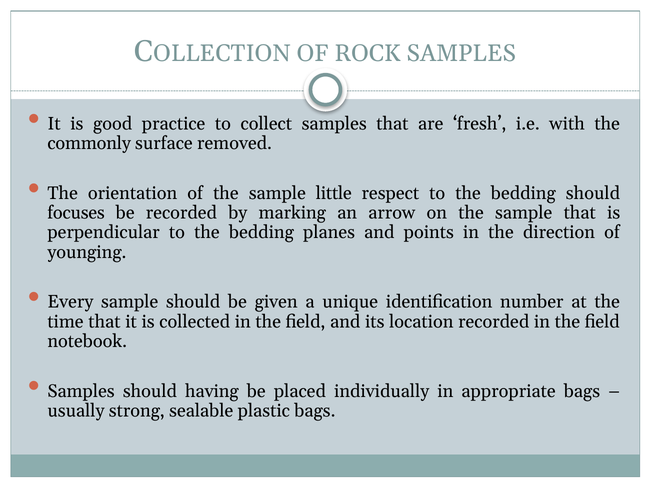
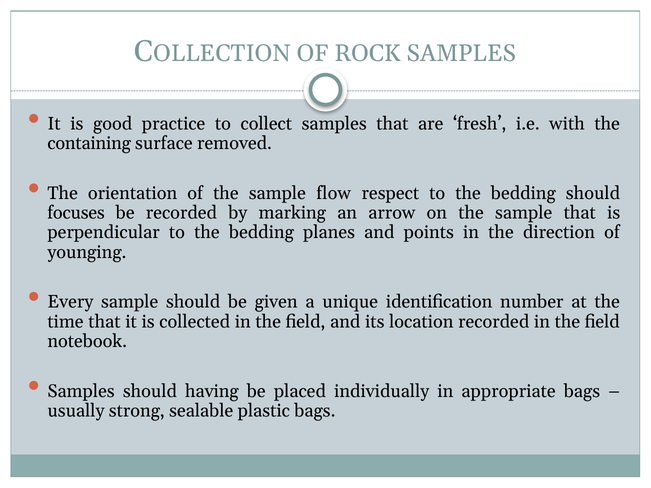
commonly: commonly -> containing
little: little -> flow
